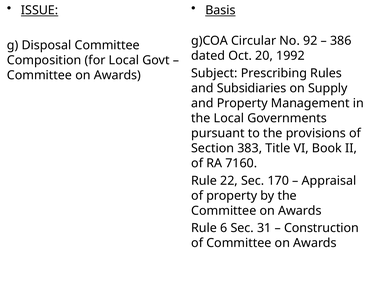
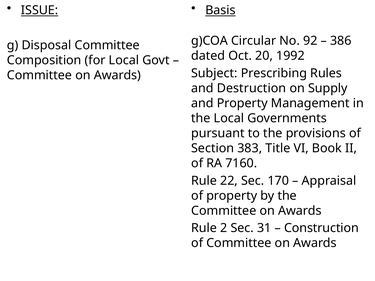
Subsidiaries: Subsidiaries -> Destruction
6: 6 -> 2
